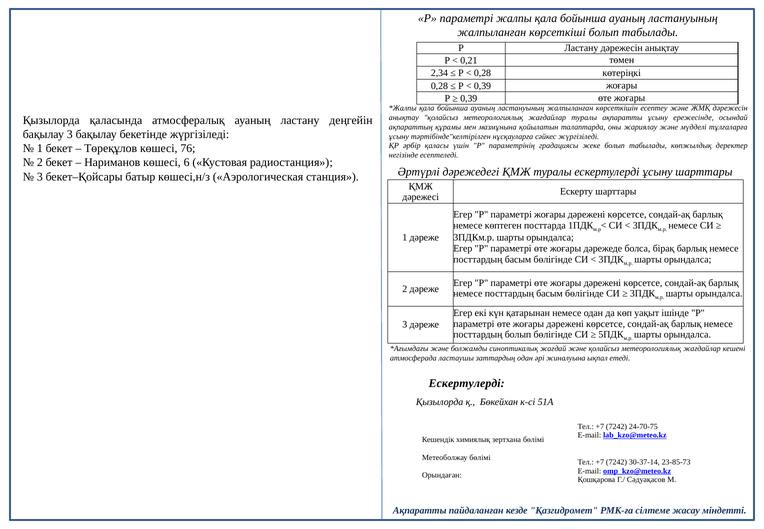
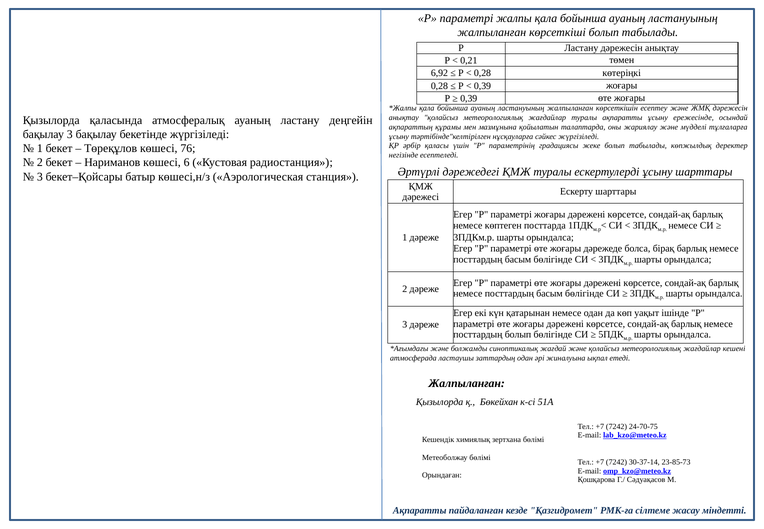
2,34: 2,34 -> 6,92
Ескертулерді at (467, 383): Ескертулерді -> Жалпыланған
